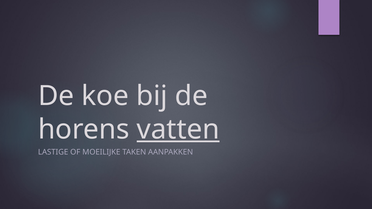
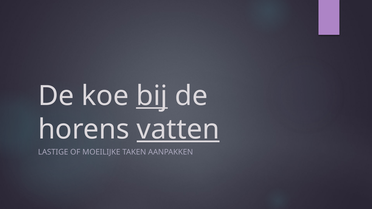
bij underline: none -> present
